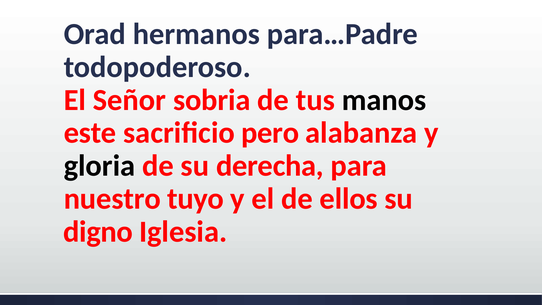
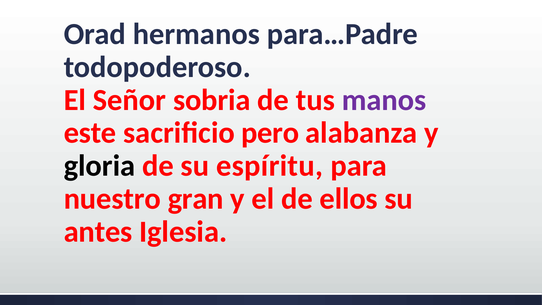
manos colour: black -> purple
derecha: derecha -> espíritu
tuyo: tuyo -> gran
digno: digno -> antes
